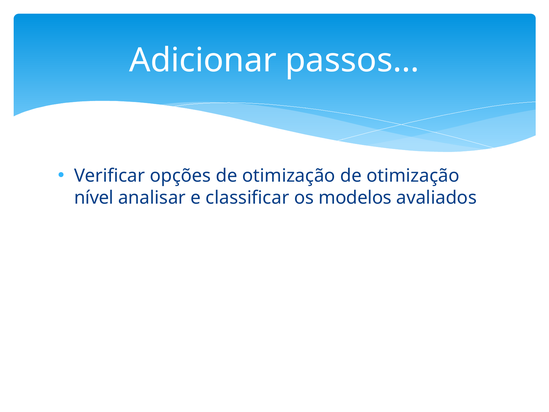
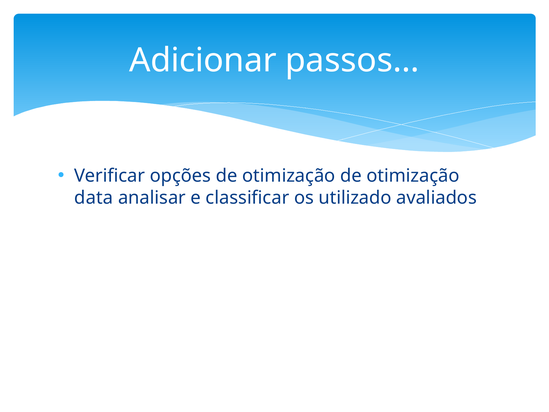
nível: nível -> data
modelos: modelos -> utilizado
